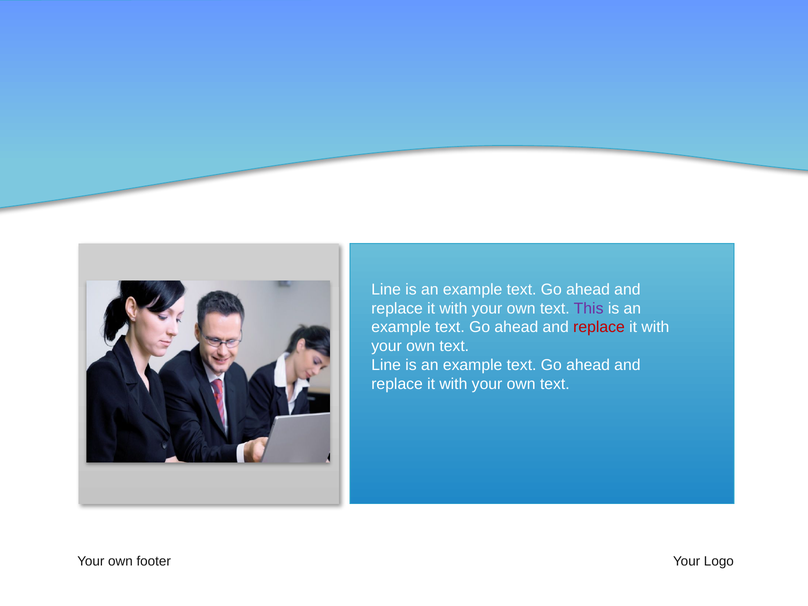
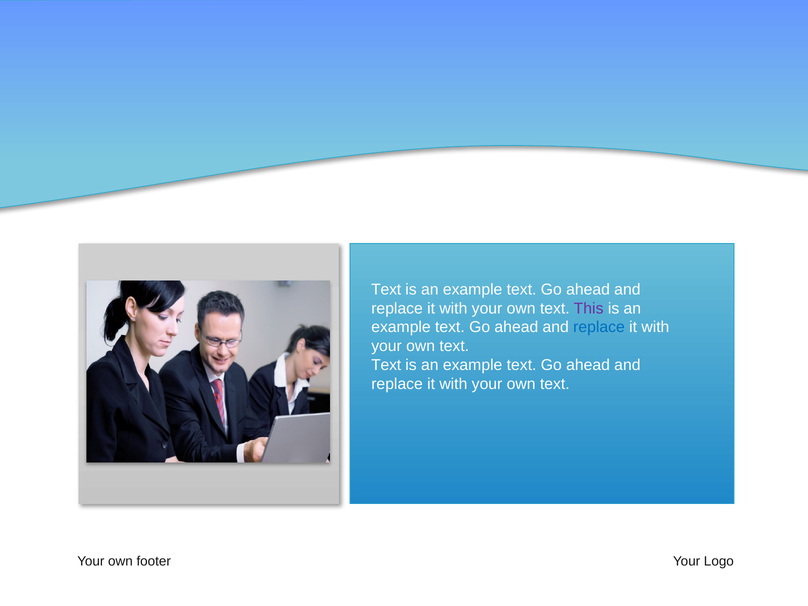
Line at (386, 290): Line -> Text
replace at (599, 327) colour: red -> blue
Line at (386, 365): Line -> Text
